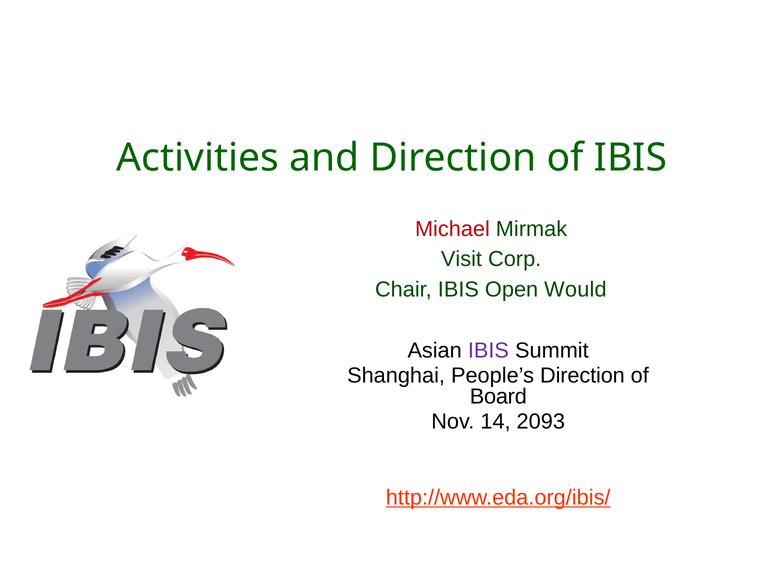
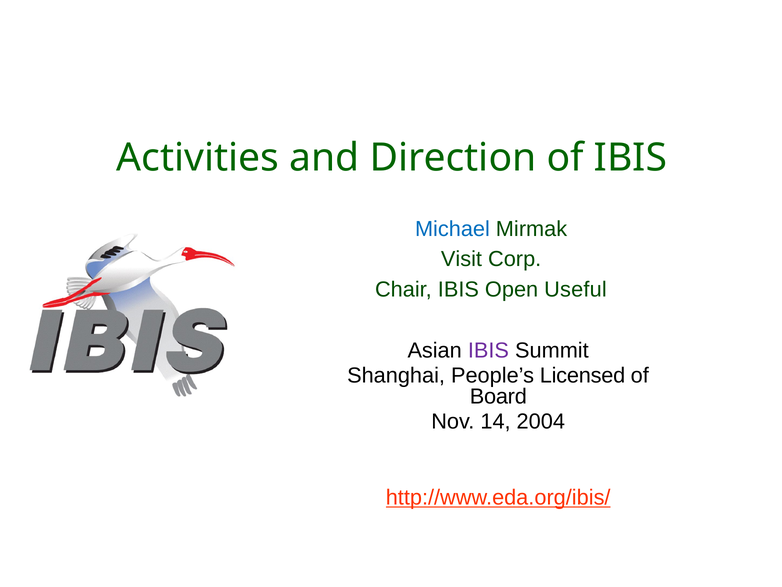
Michael colour: red -> blue
Would: Would -> Useful
People’s Direction: Direction -> Licensed
2093: 2093 -> 2004
